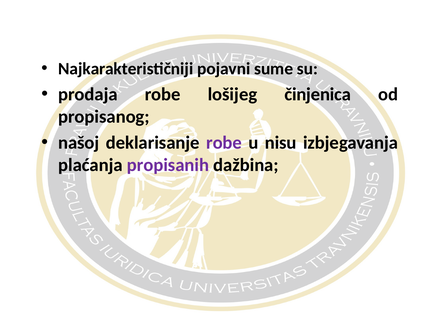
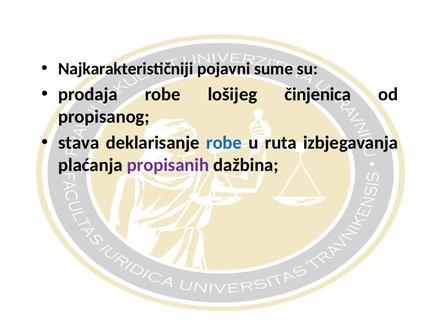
našoj: našoj -> stava
robe at (224, 143) colour: purple -> blue
nisu: nisu -> ruta
